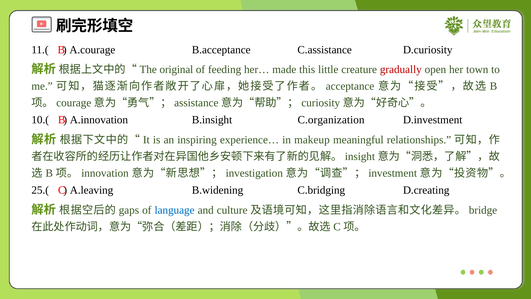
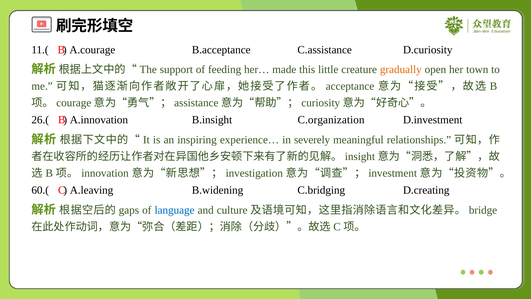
original: original -> support
gradually colour: red -> orange
10.(: 10.( -> 26.(
makeup: makeup -> severely
25.(: 25.( -> 60.(
